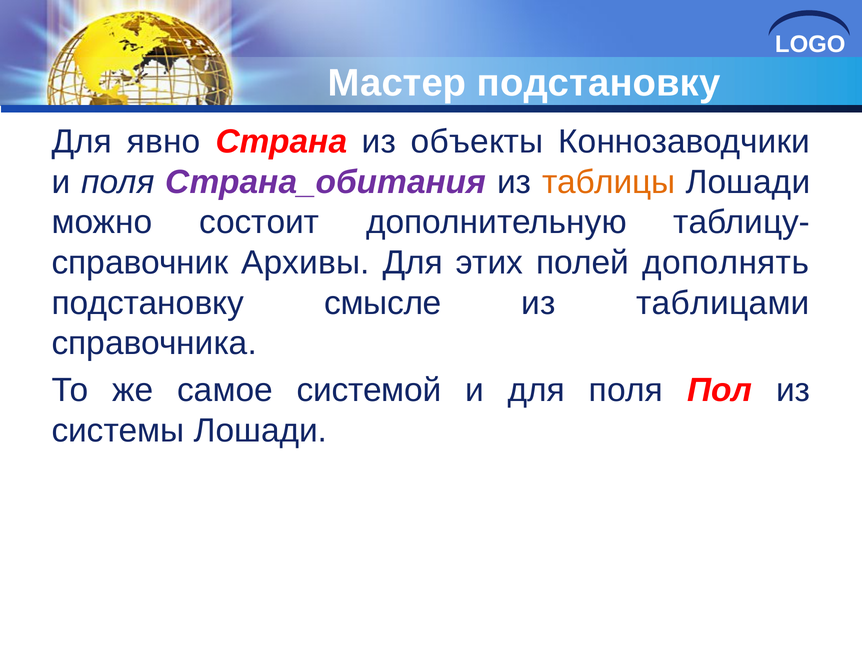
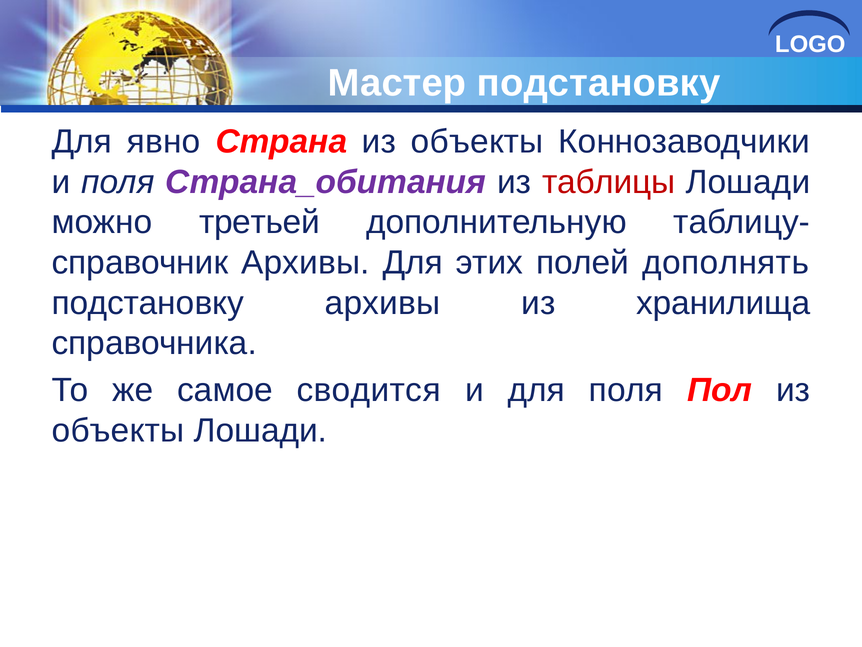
таблицы colour: orange -> red
состоит: состоит -> третьей
подстановку смысле: смысле -> архивы
таблицами: таблицами -> хранилища
системой: системой -> сводится
системы at (118, 430): системы -> объекты
